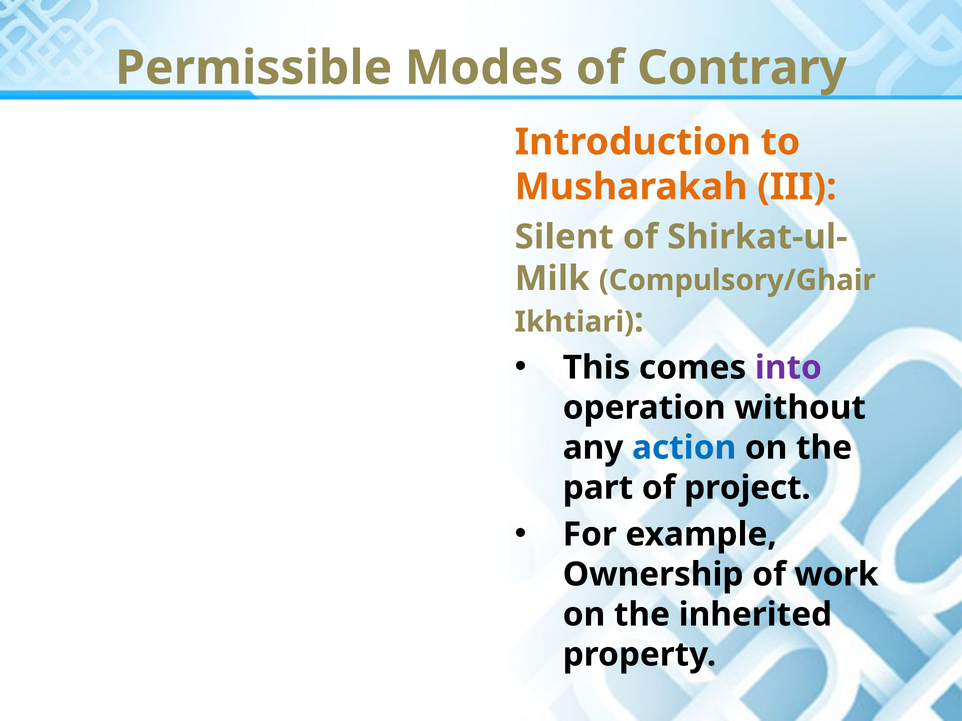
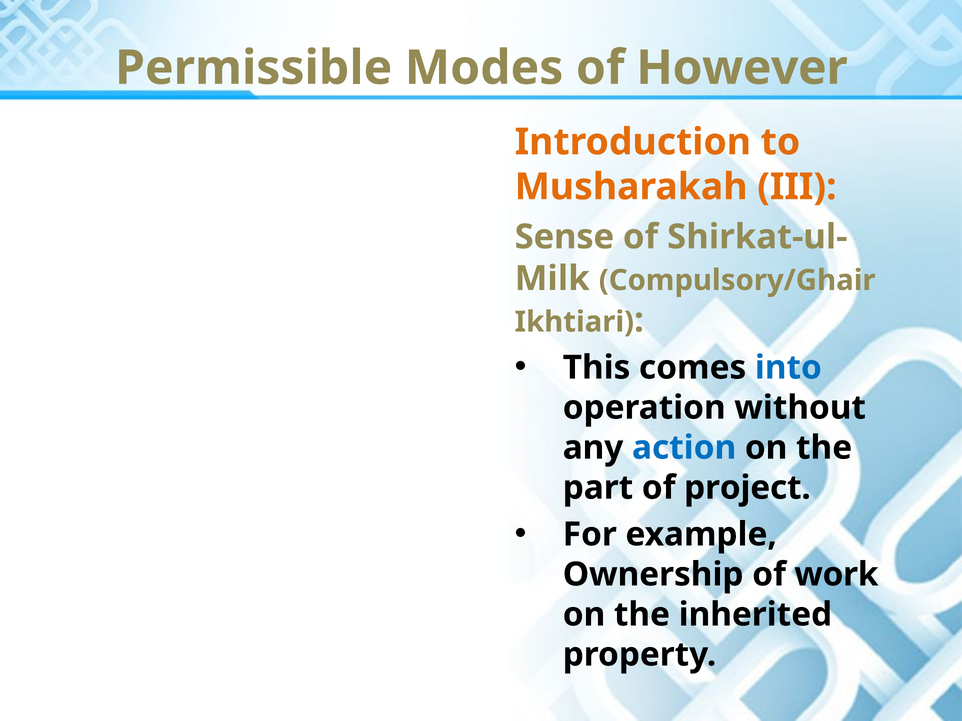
Contrary: Contrary -> However
Silent: Silent -> Sense
into colour: purple -> blue
